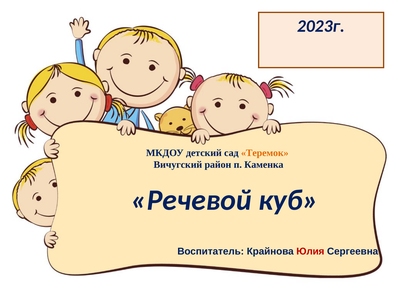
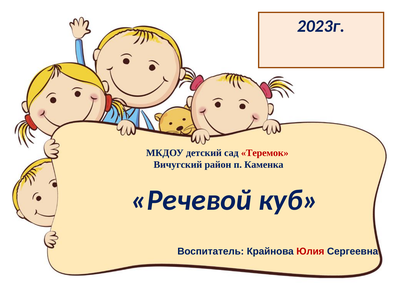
Теремок colour: orange -> red
